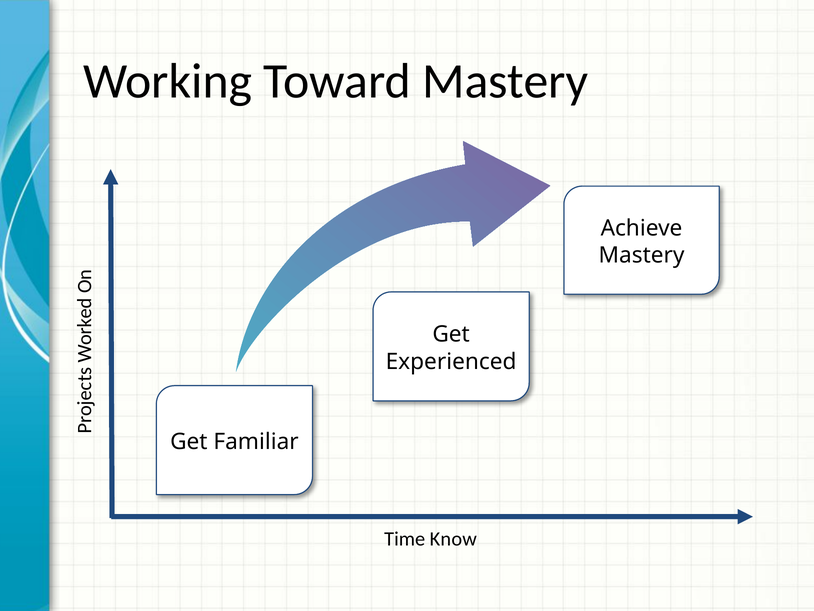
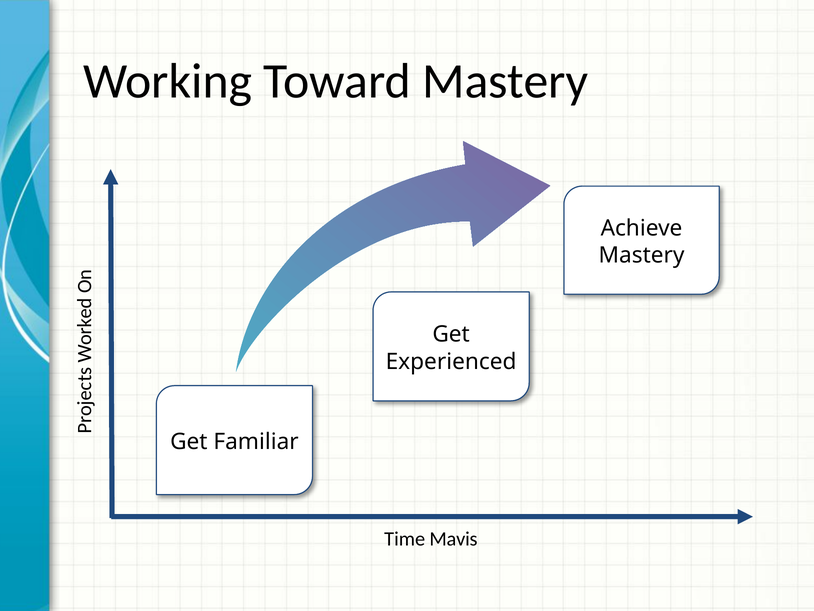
Know: Know -> Mavis
